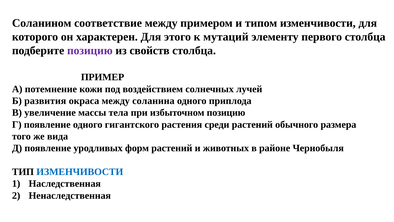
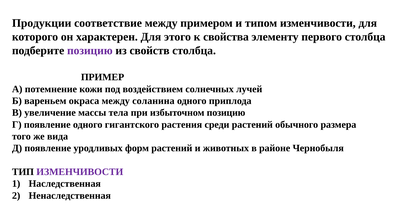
Соланином: Соланином -> Продукции
мутаций: мутаций -> свойства
развития: развития -> вареньем
ИЗМЕНЧИВОСТИ at (80, 172) colour: blue -> purple
